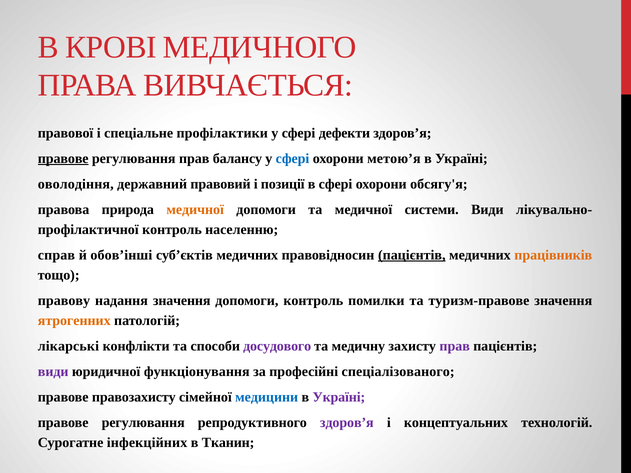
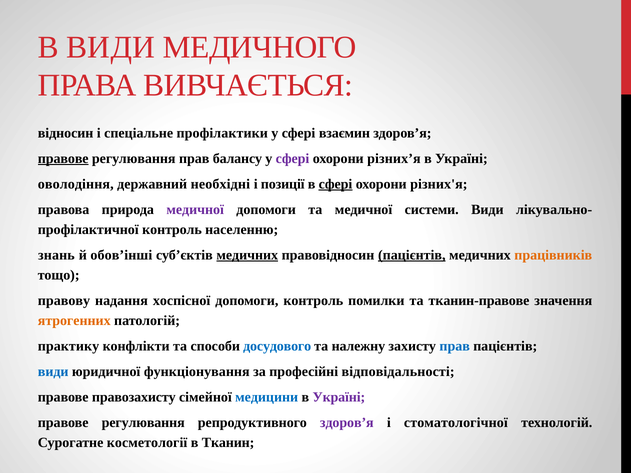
В КРОВІ: КРОВІ -> ВИДИ
правової: правової -> відносин
дефекти: дефекти -> взаємин
сфері at (293, 159) colour: blue -> purple
метою’я: метою’я -> різних’я
правовий: правовий -> необхідні
сфері at (336, 184) underline: none -> present
обсягу'я: обсягу'я -> різних'я
медичної at (195, 210) colour: orange -> purple
справ: справ -> знань
медичних at (247, 255) underline: none -> present
надання значення: значення -> хоспісної
туризм-правове: туризм-правове -> тканин-правове
лікарські: лікарські -> практику
досудового colour: purple -> blue
медичну: медичну -> належну
прав at (455, 346) colour: purple -> blue
види at (53, 372) colour: purple -> blue
спеціалізованого: спеціалізованого -> відповідальності
концептуальних: концептуальних -> стоматологічної
інфекційних: інфекційних -> косметології
